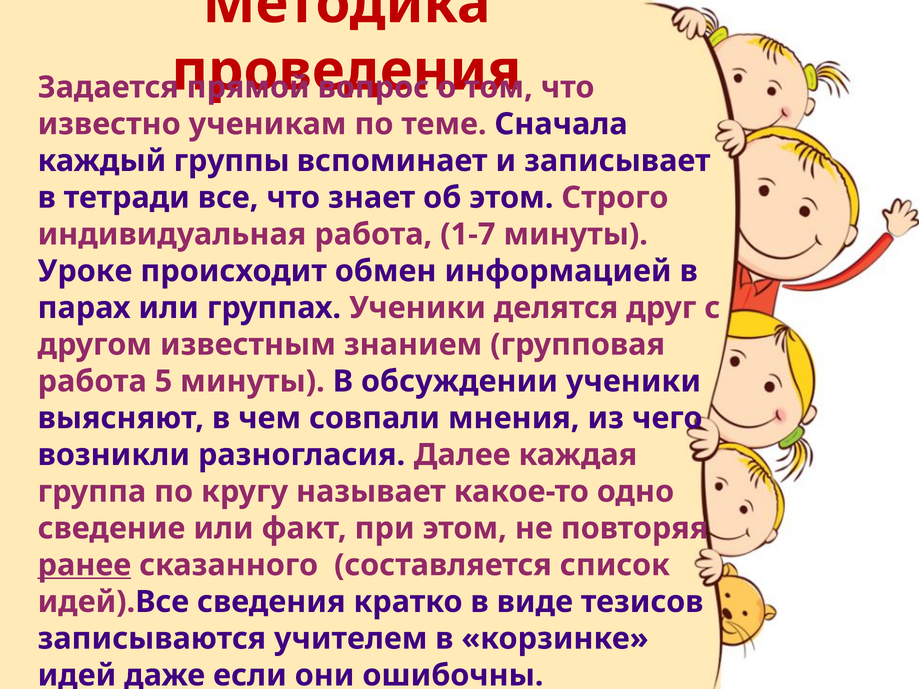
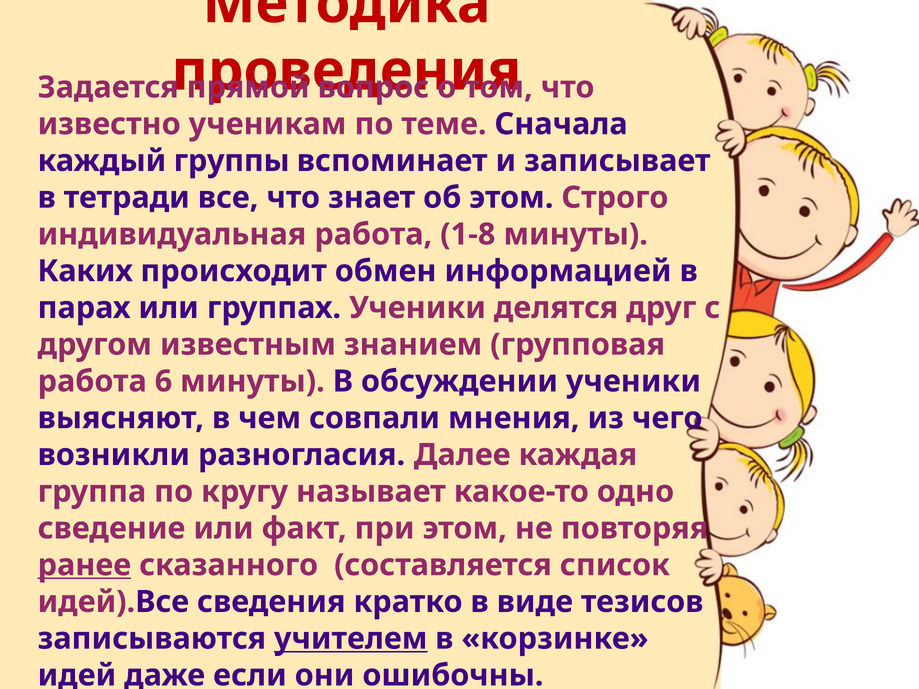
1-7: 1-7 -> 1-8
Уроке: Уроке -> Каких
5: 5 -> 6
учителем underline: none -> present
